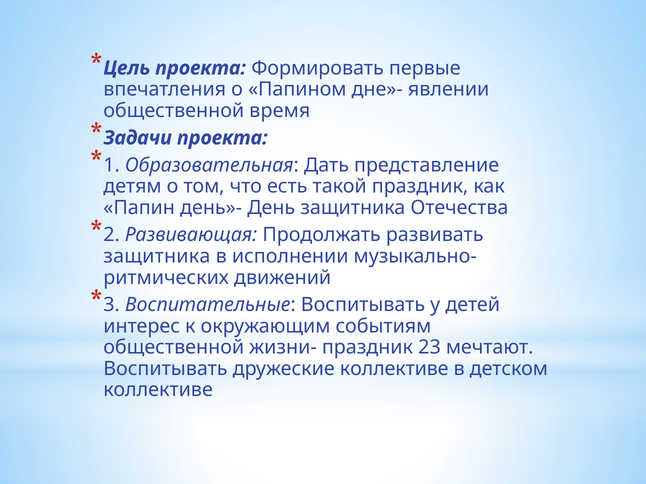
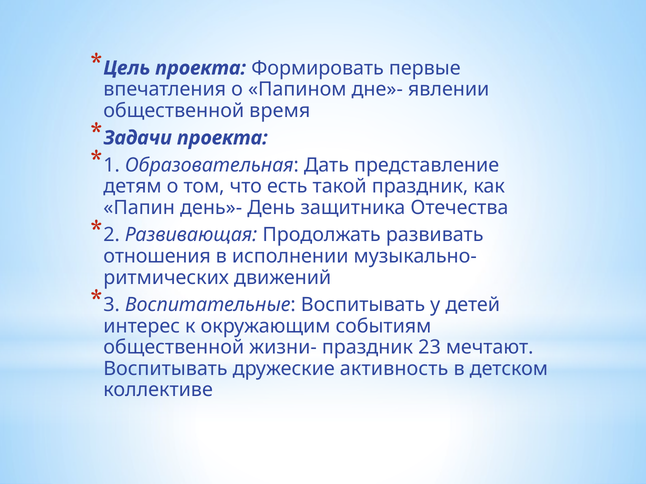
защитника at (157, 256): защитника -> отношения
дружеские коллективе: коллективе -> активность
